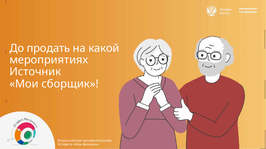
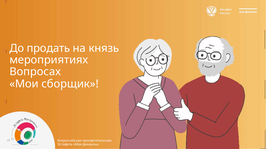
какой: какой -> князь
Источник: Источник -> Вопросах
